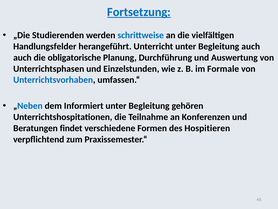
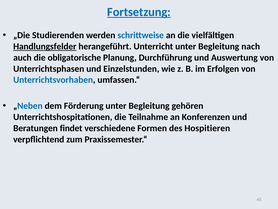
Handlungsfelder underline: none -> present
Begleitung auch: auch -> nach
Formale: Formale -> Erfolgen
Informiert: Informiert -> Förderung
